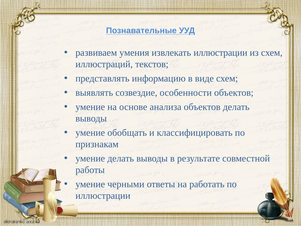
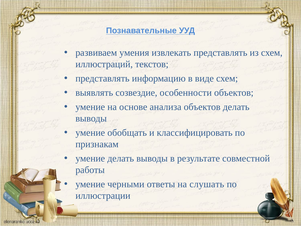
извлекать иллюстрации: иллюстрации -> представлять
работать: работать -> слушать
